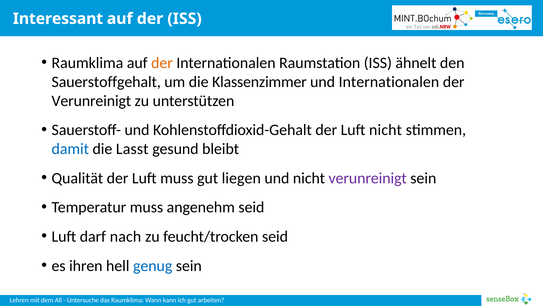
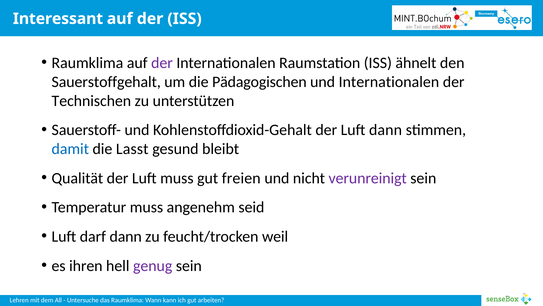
der at (162, 63) colour: orange -> purple
Klassenzimmer: Klassenzimmer -> Pädagogischen
Verunreinigt at (91, 101): Verunreinigt -> Technischen
Luft nicht: nicht -> dann
liegen: liegen -> freien
darf nach: nach -> dann
feucht/trocken seid: seid -> weil
genug colour: blue -> purple
